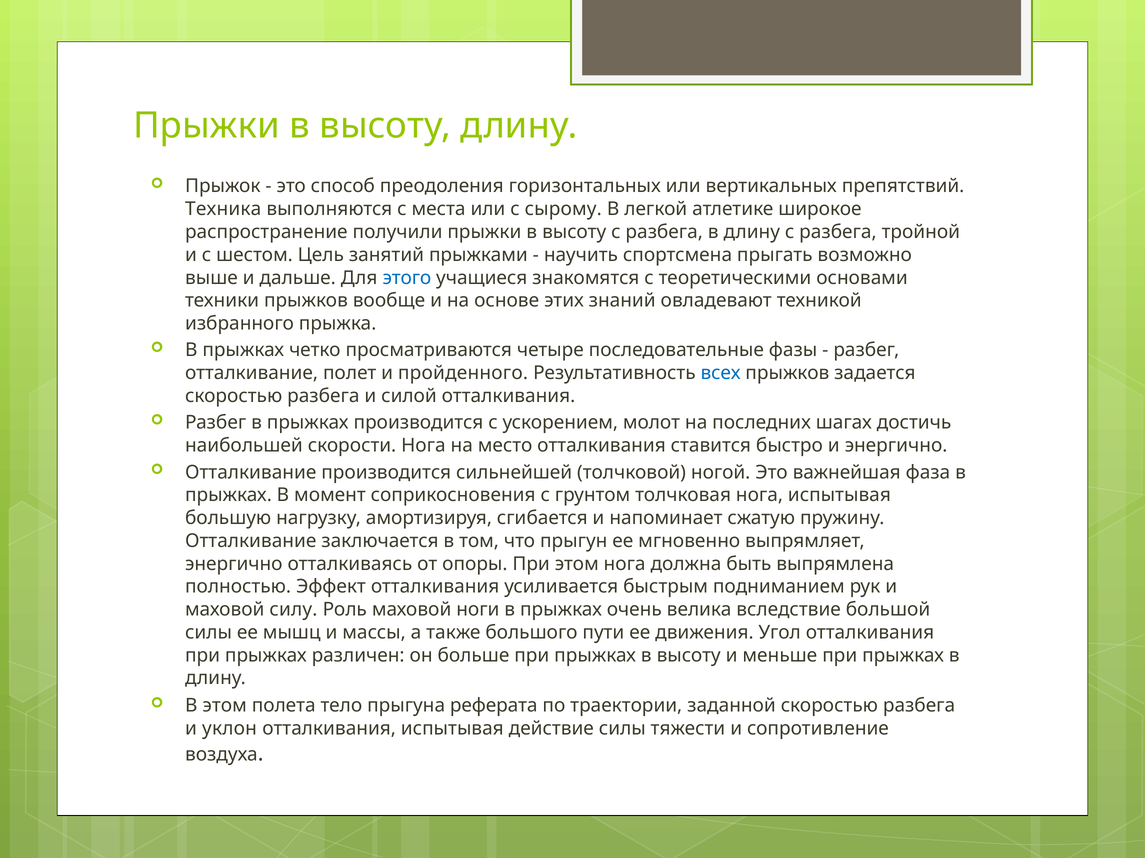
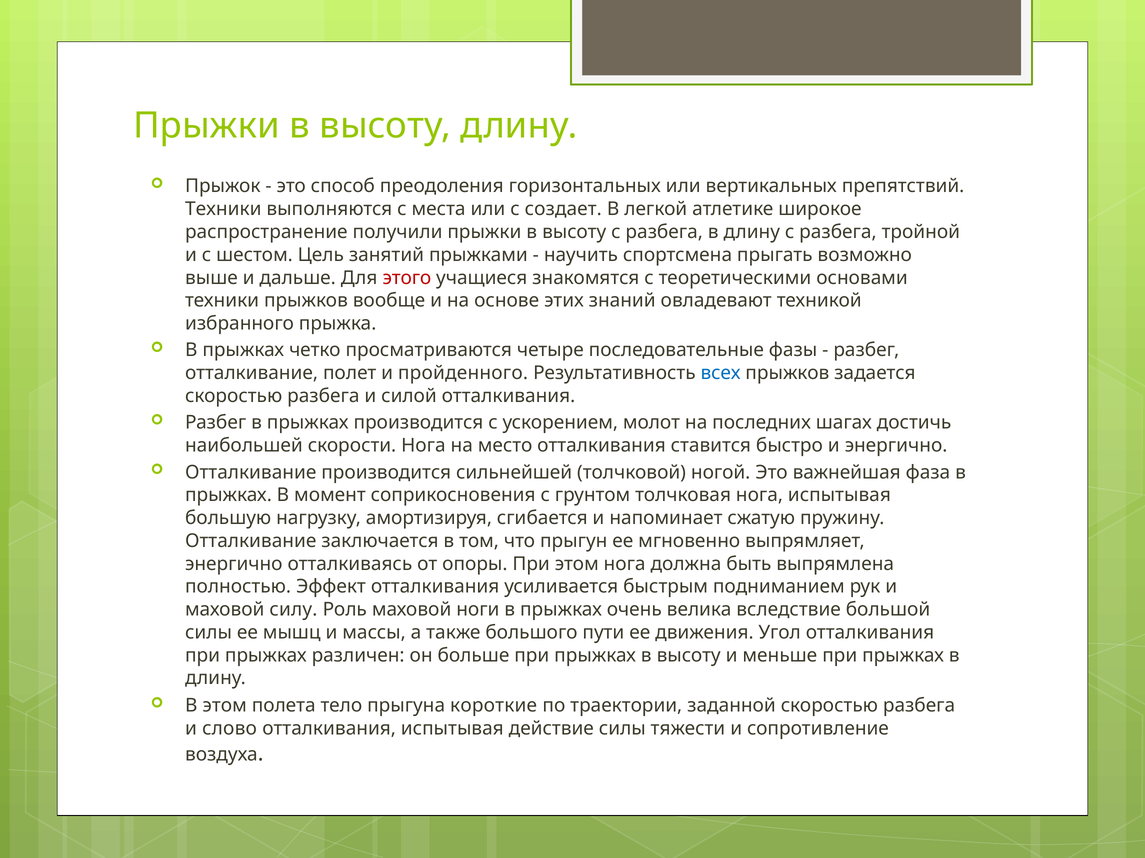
Техника at (223, 209): Техника -> Техники
сырому: сырому -> создает
этого colour: blue -> red
реферата: реферата -> короткие
уклон: уклон -> слово
